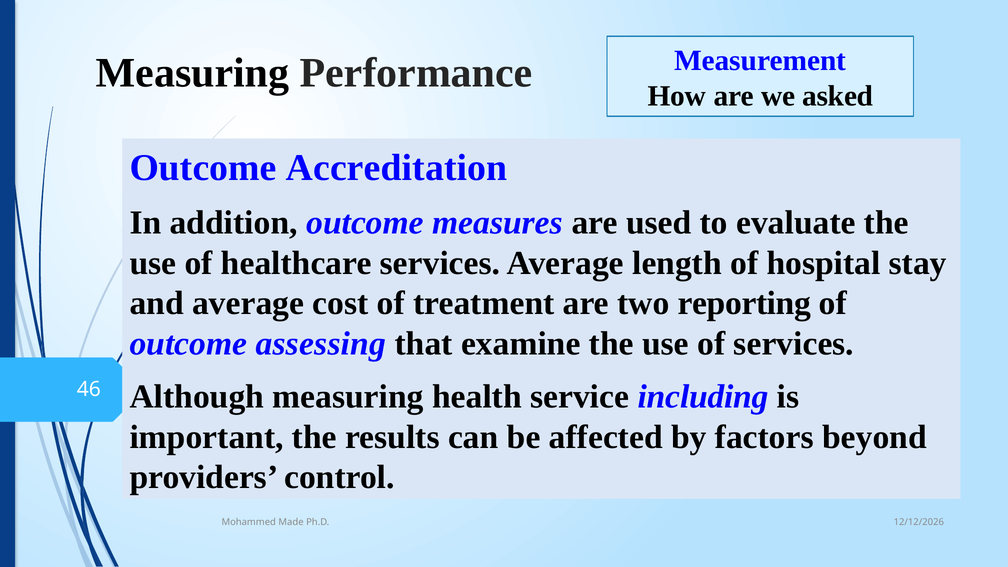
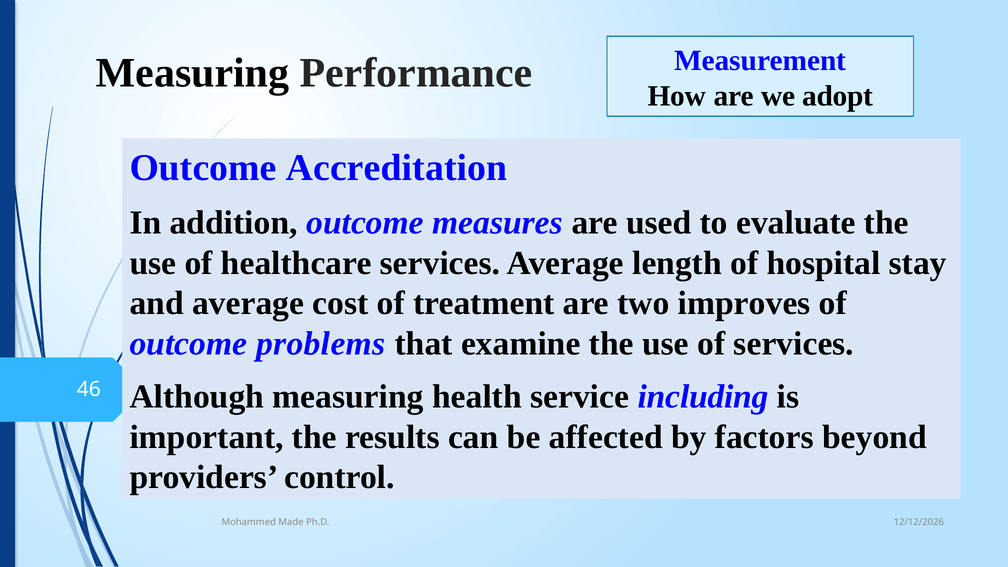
asked: asked -> adopt
reporting: reporting -> improves
assessing: assessing -> problems
